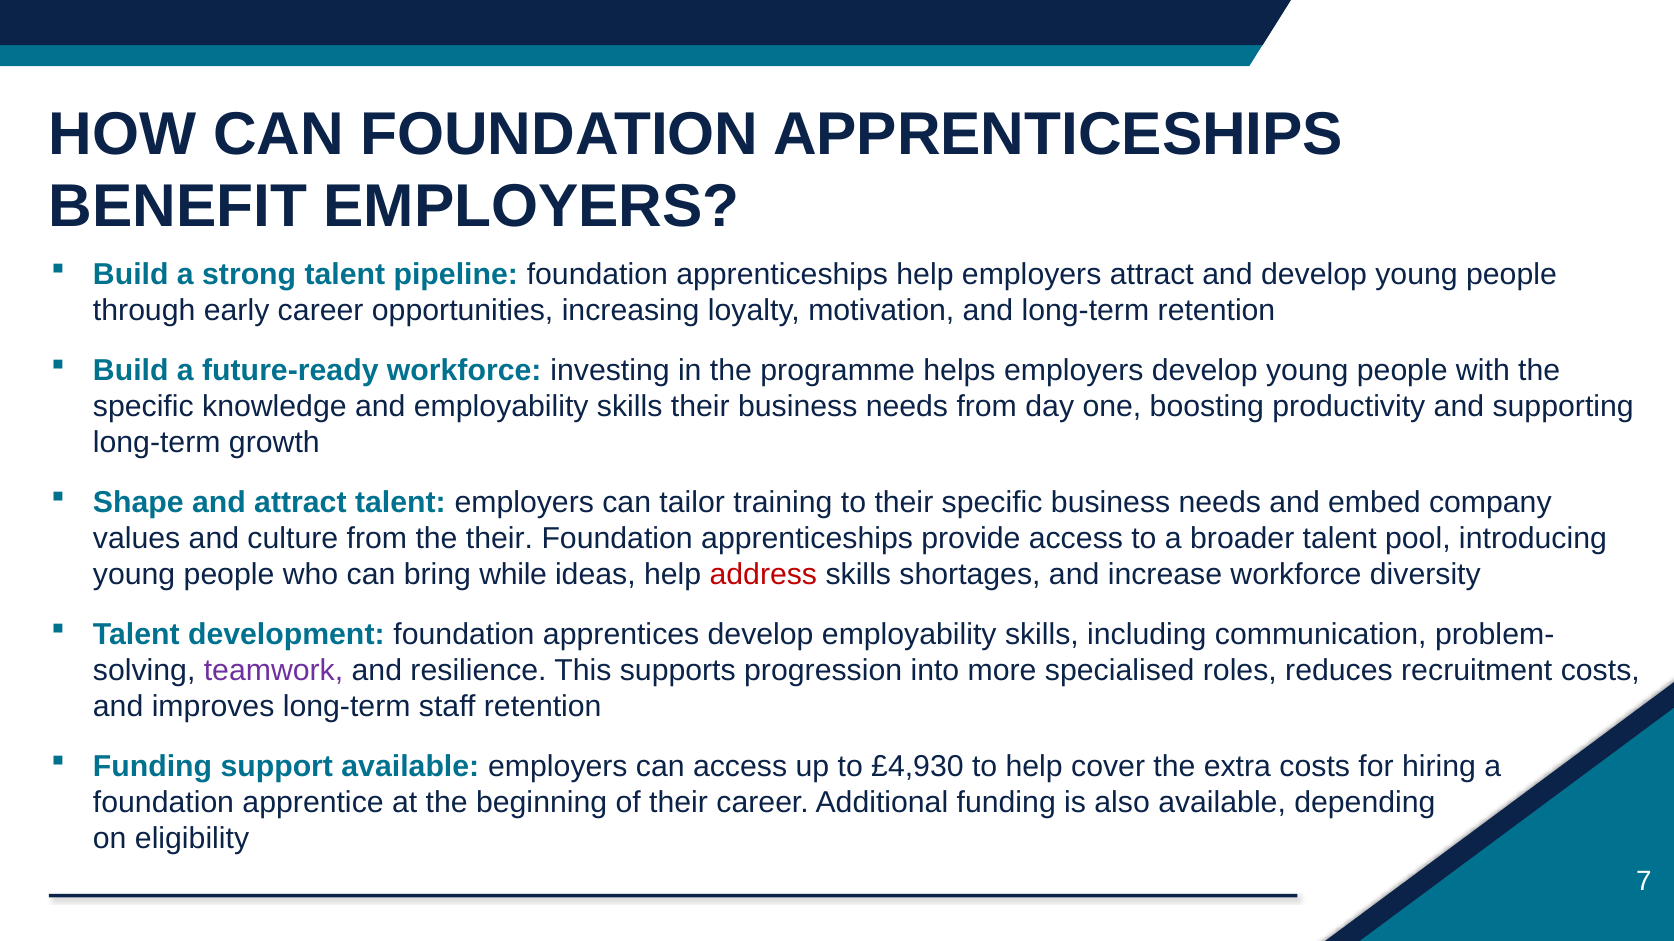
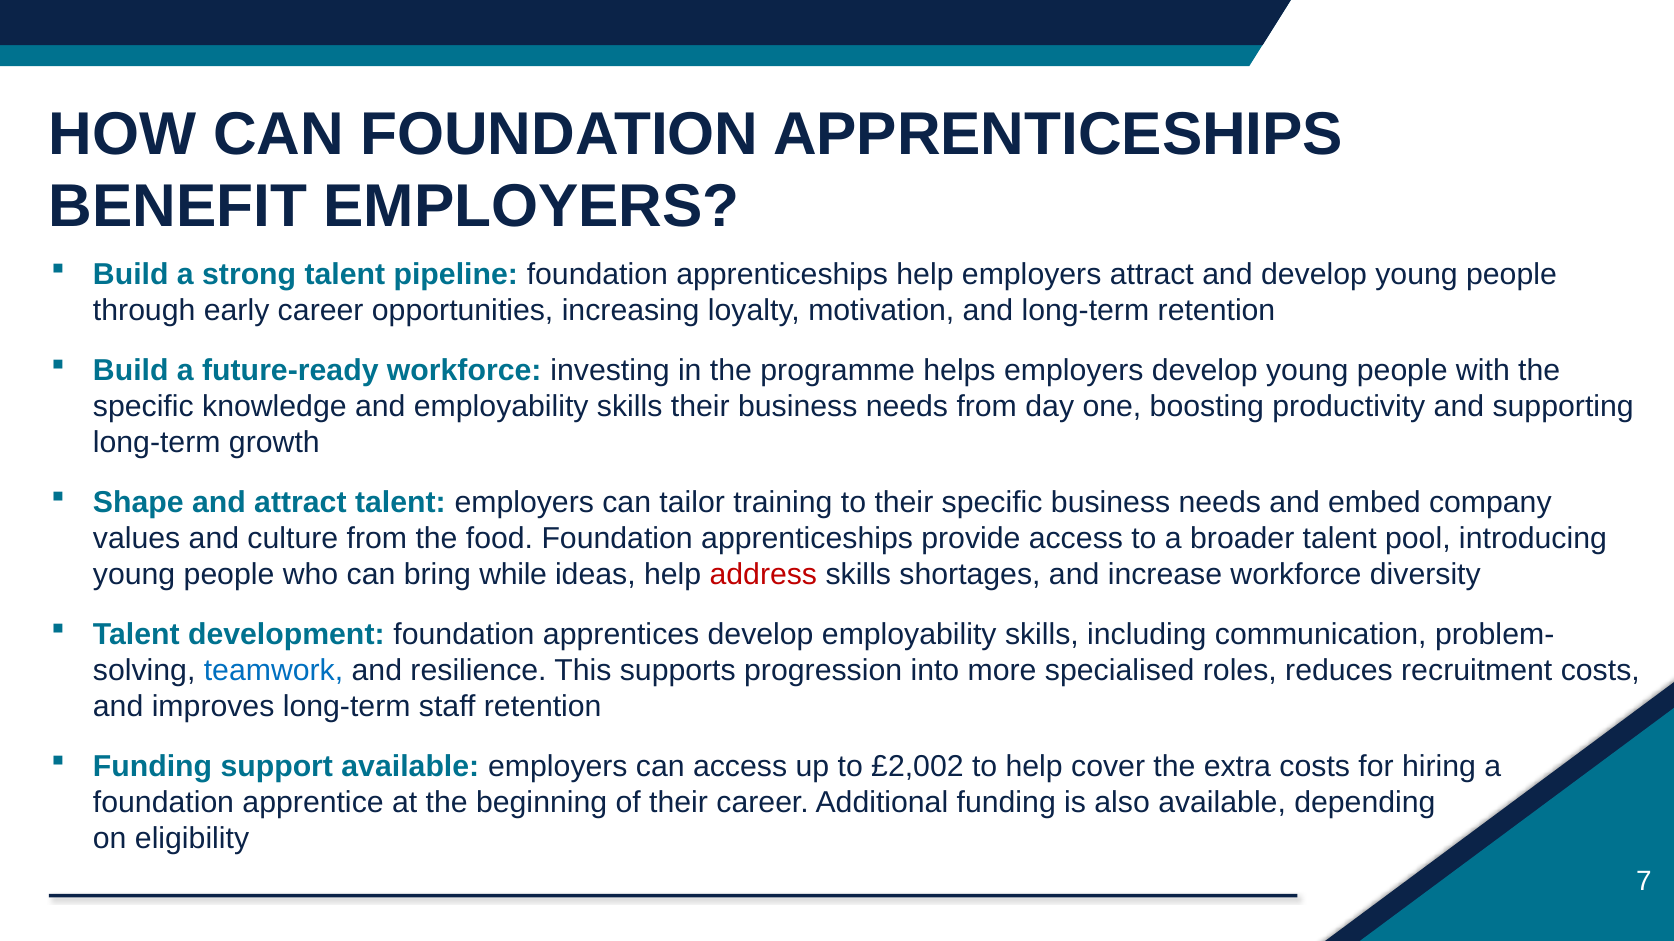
the their: their -> food
teamwork colour: purple -> blue
£4,930: £4,930 -> £2,002
